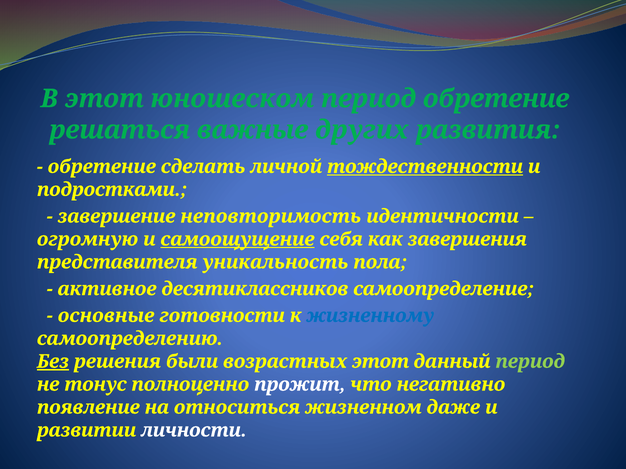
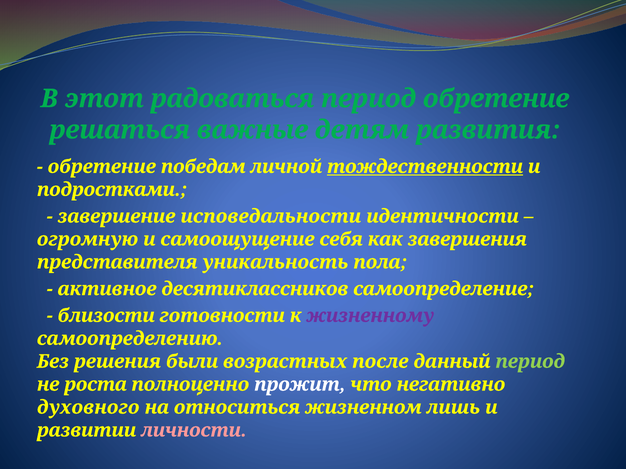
юношеском: юношеском -> радоваться
других: других -> детям
сделать: сделать -> победам
неповторимость: неповторимость -> исповедальности
самоощущение underline: present -> none
основные: основные -> близости
жизненному colour: blue -> purple
Без underline: present -> none
возрастных этот: этот -> после
тонус: тонус -> роста
появление: появление -> духовного
даже: даже -> лишь
личности colour: white -> pink
